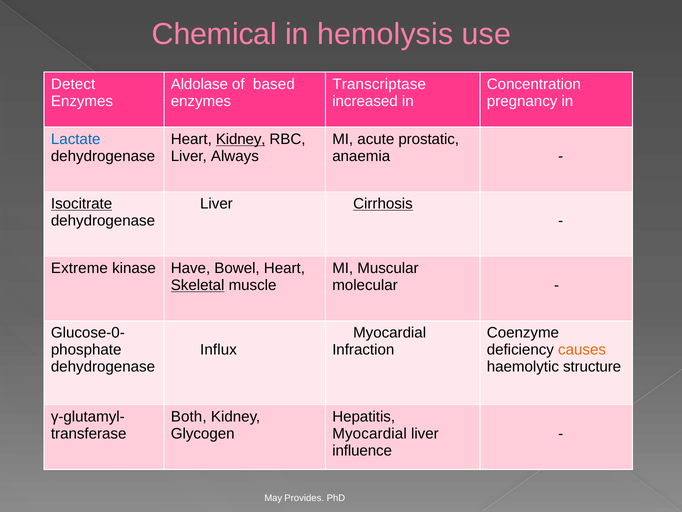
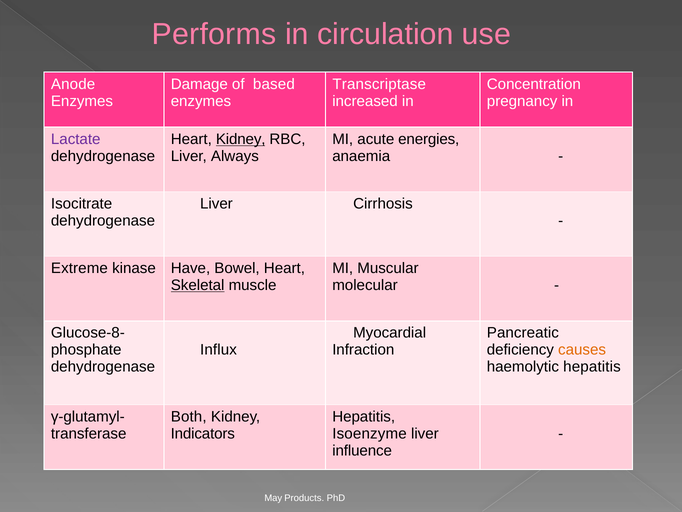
Chemical: Chemical -> Performs
hemolysis: hemolysis -> circulation
Detect: Detect -> Anode
Aldolase: Aldolase -> Damage
Lactate colour: blue -> purple
prostatic: prostatic -> energies
Isocitrate underline: present -> none
Cirrhosis underline: present -> none
Glucose-0-: Glucose-0- -> Glucose-8-
Coenzyme: Coenzyme -> Pancreatic
haemolytic structure: structure -> hepatitis
Glycogen: Glycogen -> Indicators
Myocardial at (370, 433): Myocardial -> Isoenzyme
Provides: Provides -> Products
